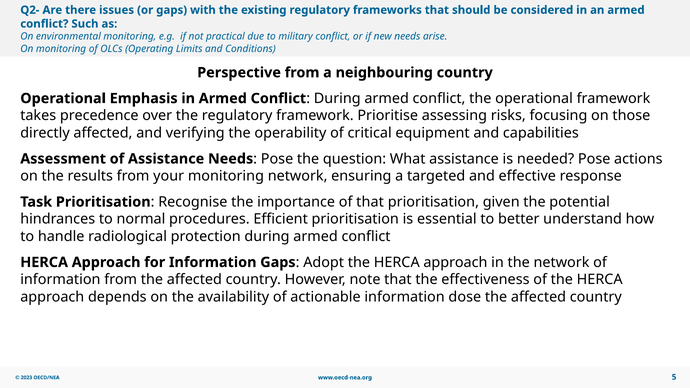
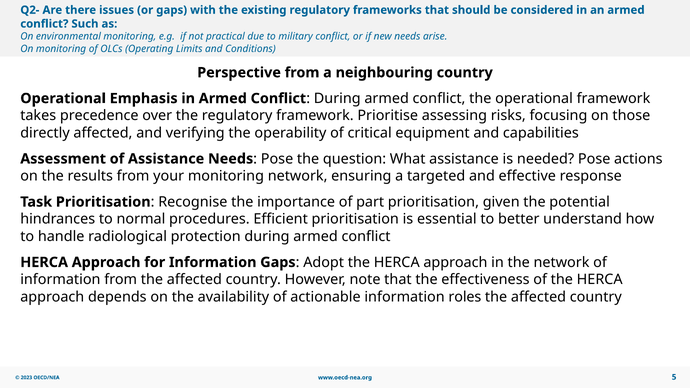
of that: that -> part
dose: dose -> roles
